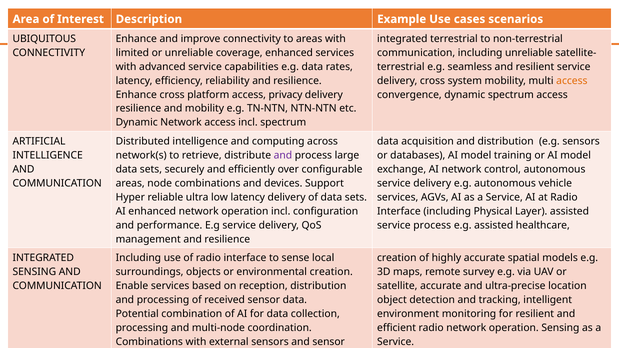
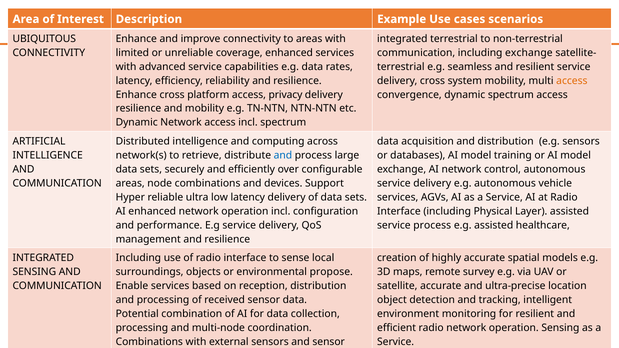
including unreliable: unreliable -> exchange
and at (283, 155) colour: purple -> blue
environmental creation: creation -> propose
